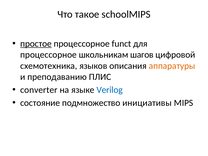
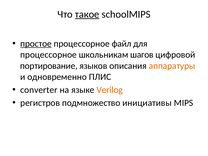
такое underline: none -> present
funct: funct -> файл
схемотехника: схемотехника -> портирование
преподаванию: преподаванию -> одновременно
Verilog colour: blue -> orange
состояние: состояние -> регистров
